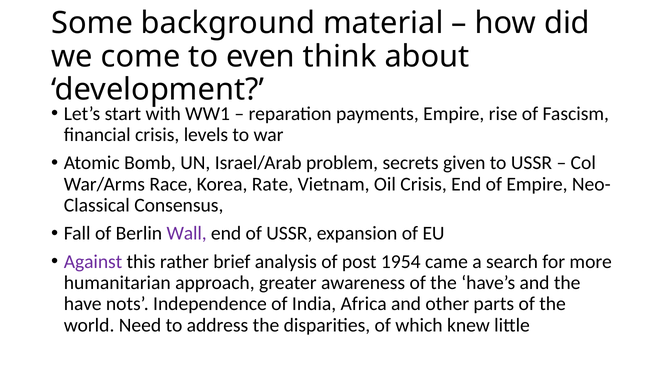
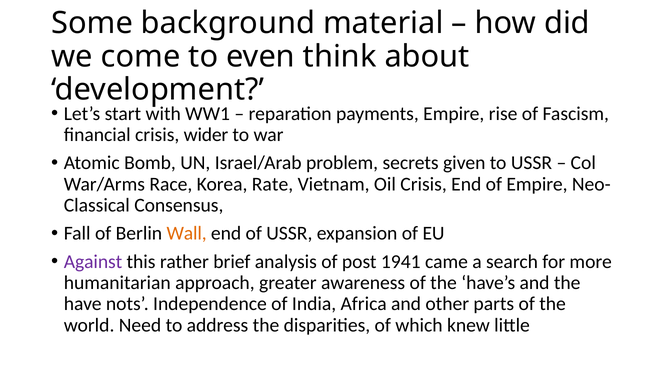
levels: levels -> wider
Wall colour: purple -> orange
1954: 1954 -> 1941
